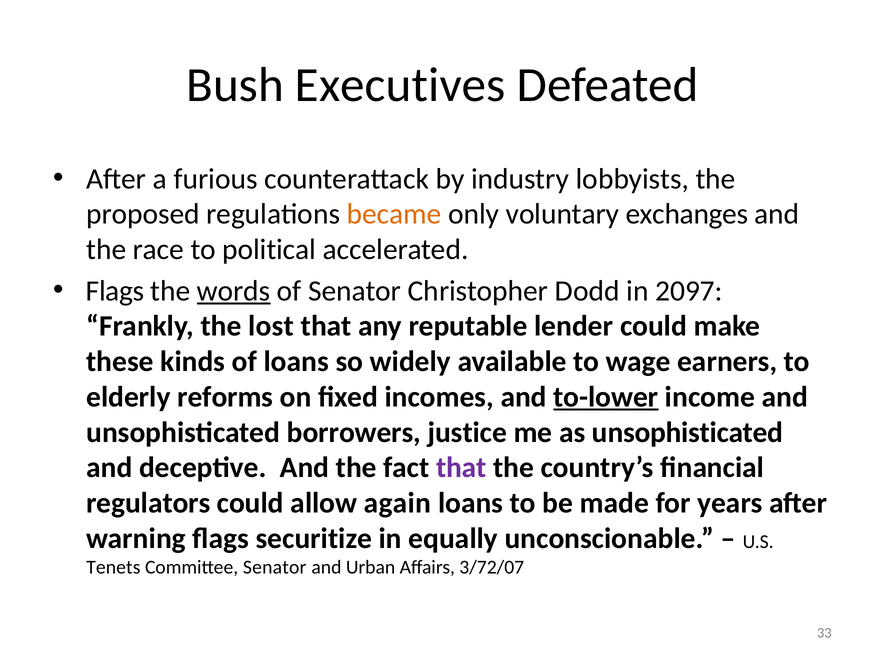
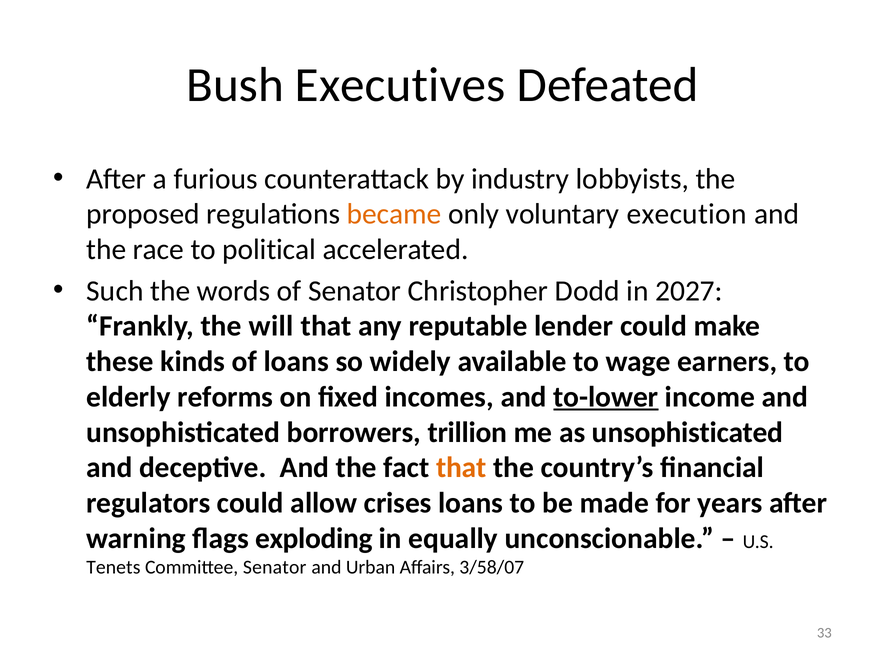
exchanges: exchanges -> execution
Flags at (115, 291): Flags -> Such
words underline: present -> none
2097: 2097 -> 2027
lost: lost -> will
justice: justice -> trillion
that at (461, 468) colour: purple -> orange
again: again -> crises
securitize: securitize -> exploding
3/72/07: 3/72/07 -> 3/58/07
